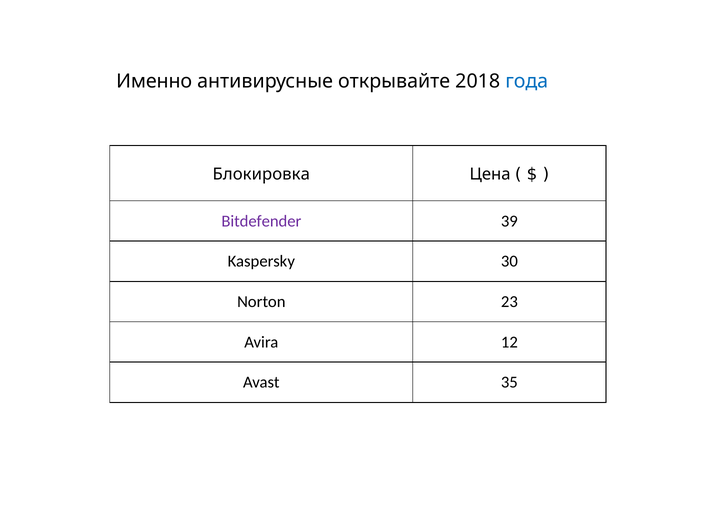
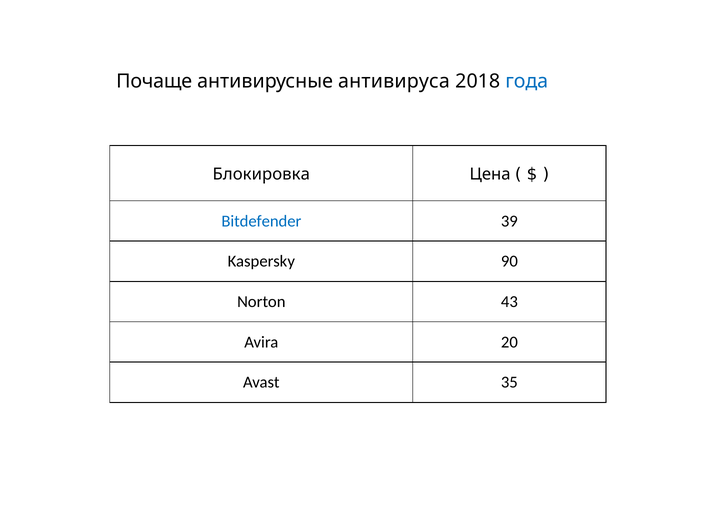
Именно: Именно -> Почаще
открывайте: открывайте -> антивируса
Bitdefender colour: purple -> blue
30: 30 -> 90
23: 23 -> 43
12: 12 -> 20
